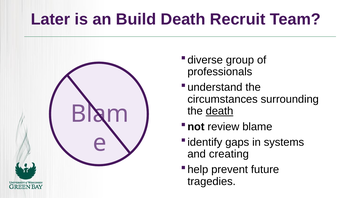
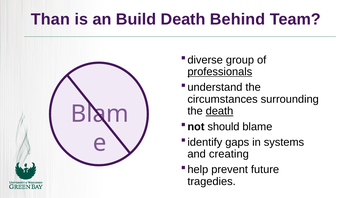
Later: Later -> Than
Recruit: Recruit -> Behind
professionals underline: none -> present
review: review -> should
